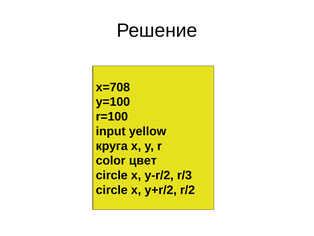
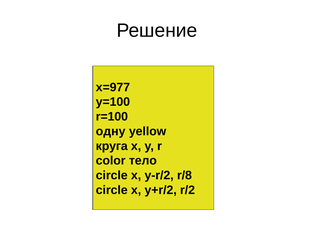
x=708: x=708 -> x=977
input: input -> одну
цвет: цвет -> тело
r/3: r/3 -> r/8
